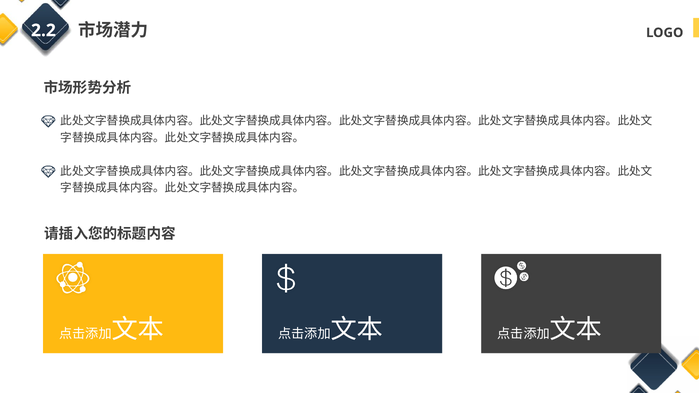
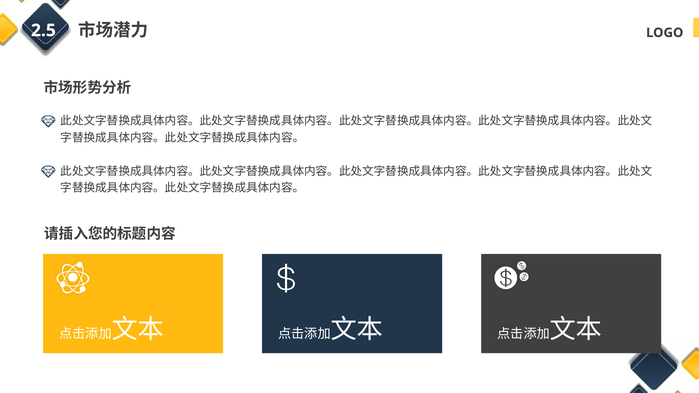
2.2: 2.2 -> 2.5
